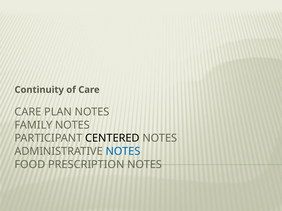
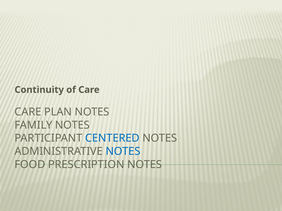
CENTERED colour: black -> blue
